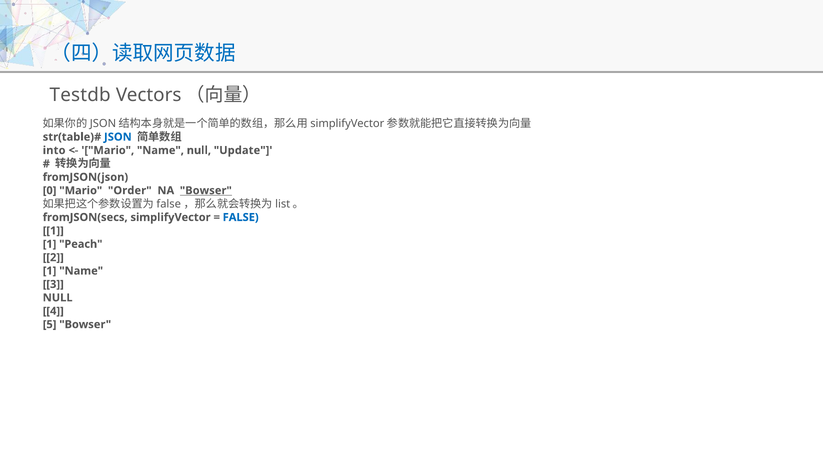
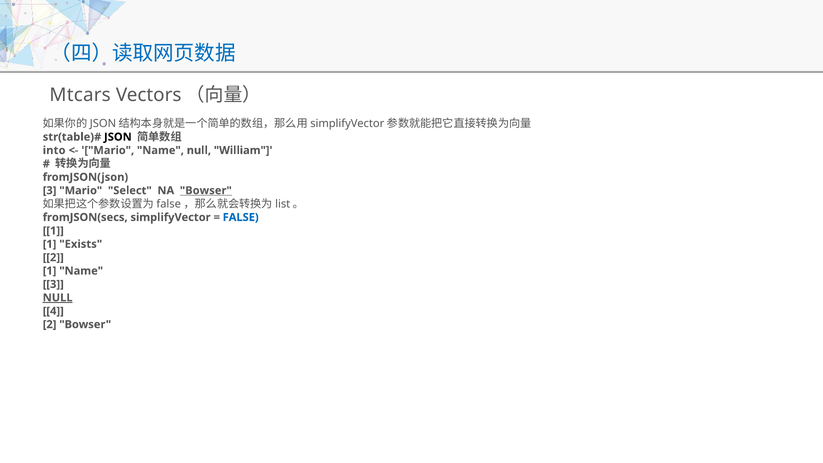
Testdb: Testdb -> Mtcars
JSON colour: blue -> black
Update: Update -> William
0 at (50, 191): 0 -> 3
Order: Order -> Select
Peach: Peach -> Exists
NULL at (58, 298) underline: none -> present
5 at (50, 324): 5 -> 2
